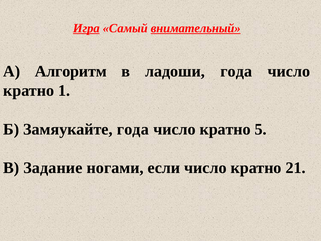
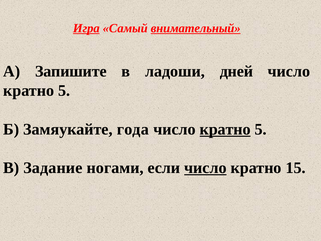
Алгоритм: Алгоритм -> Запишите
ладоши года: года -> дней
1 at (64, 91): 1 -> 5
кратно at (225, 129) underline: none -> present
число at (205, 168) underline: none -> present
21: 21 -> 15
